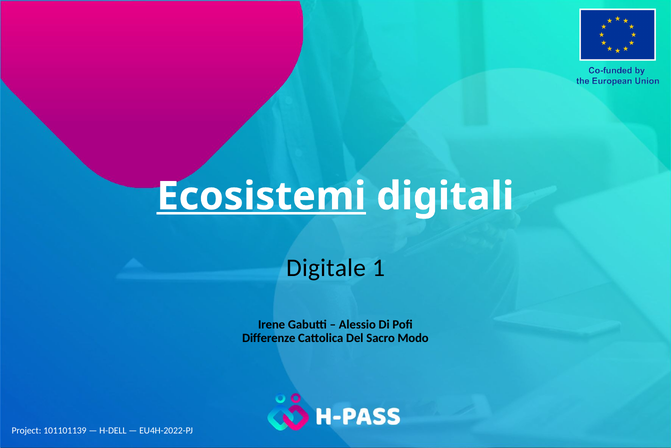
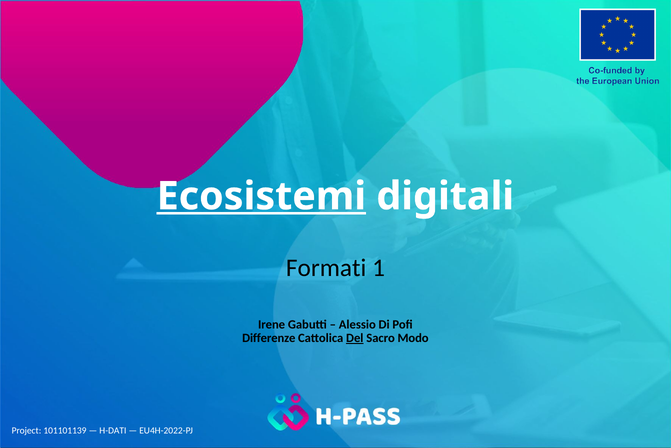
Digitale: Digitale -> Formati
Del underline: none -> present
H-DELL: H-DELL -> H-DATI
